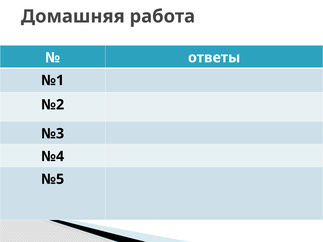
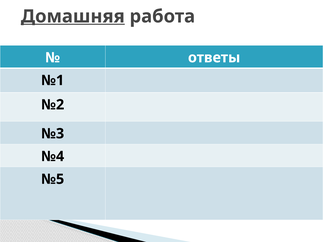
Домашняя underline: none -> present
